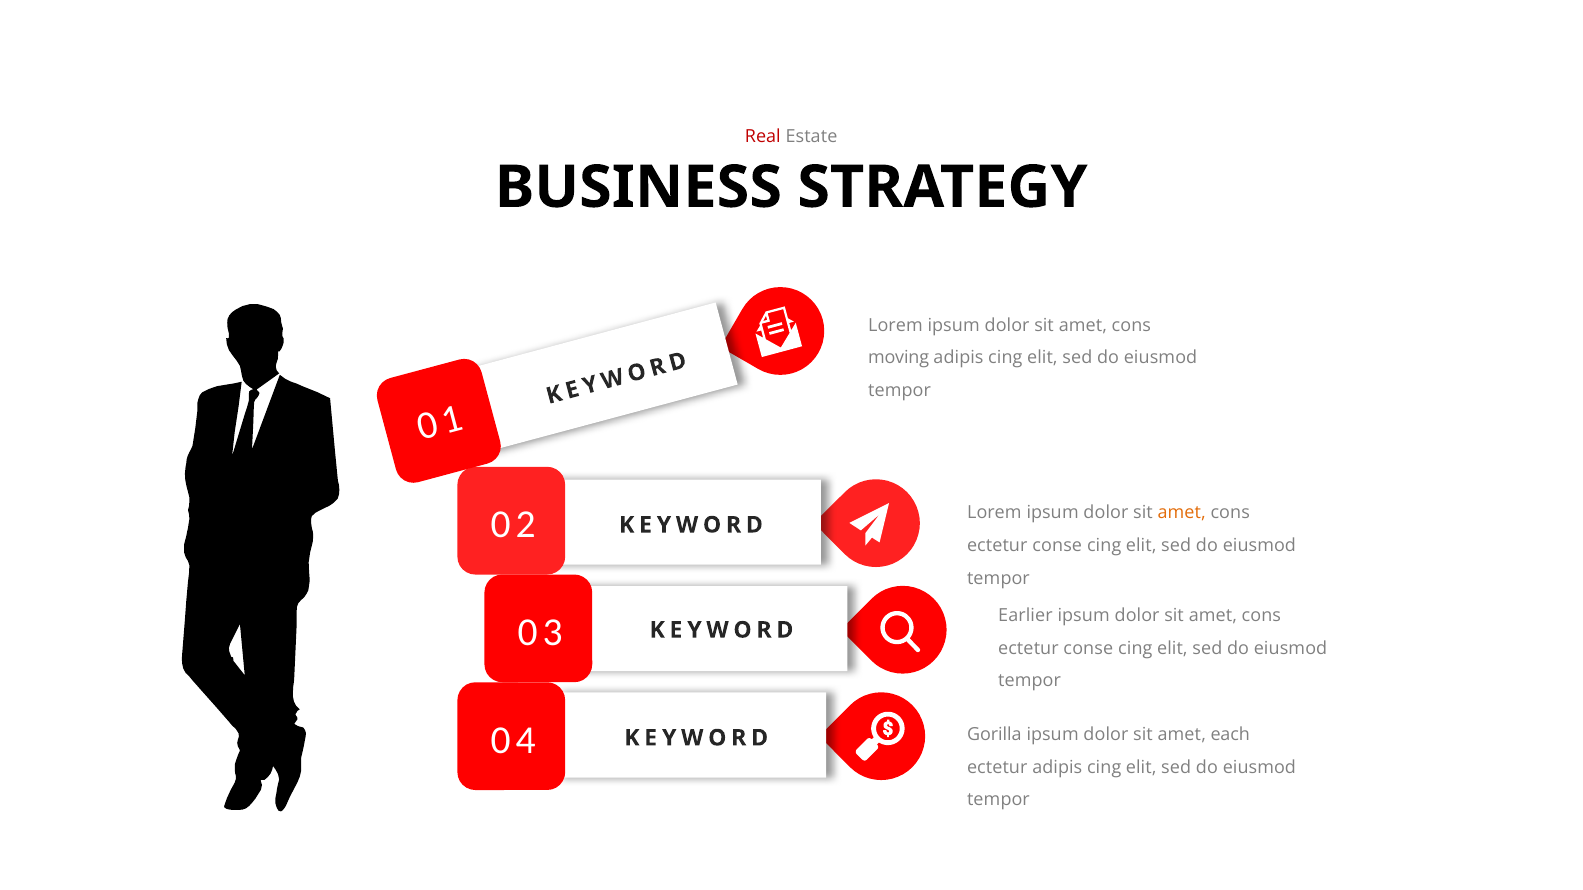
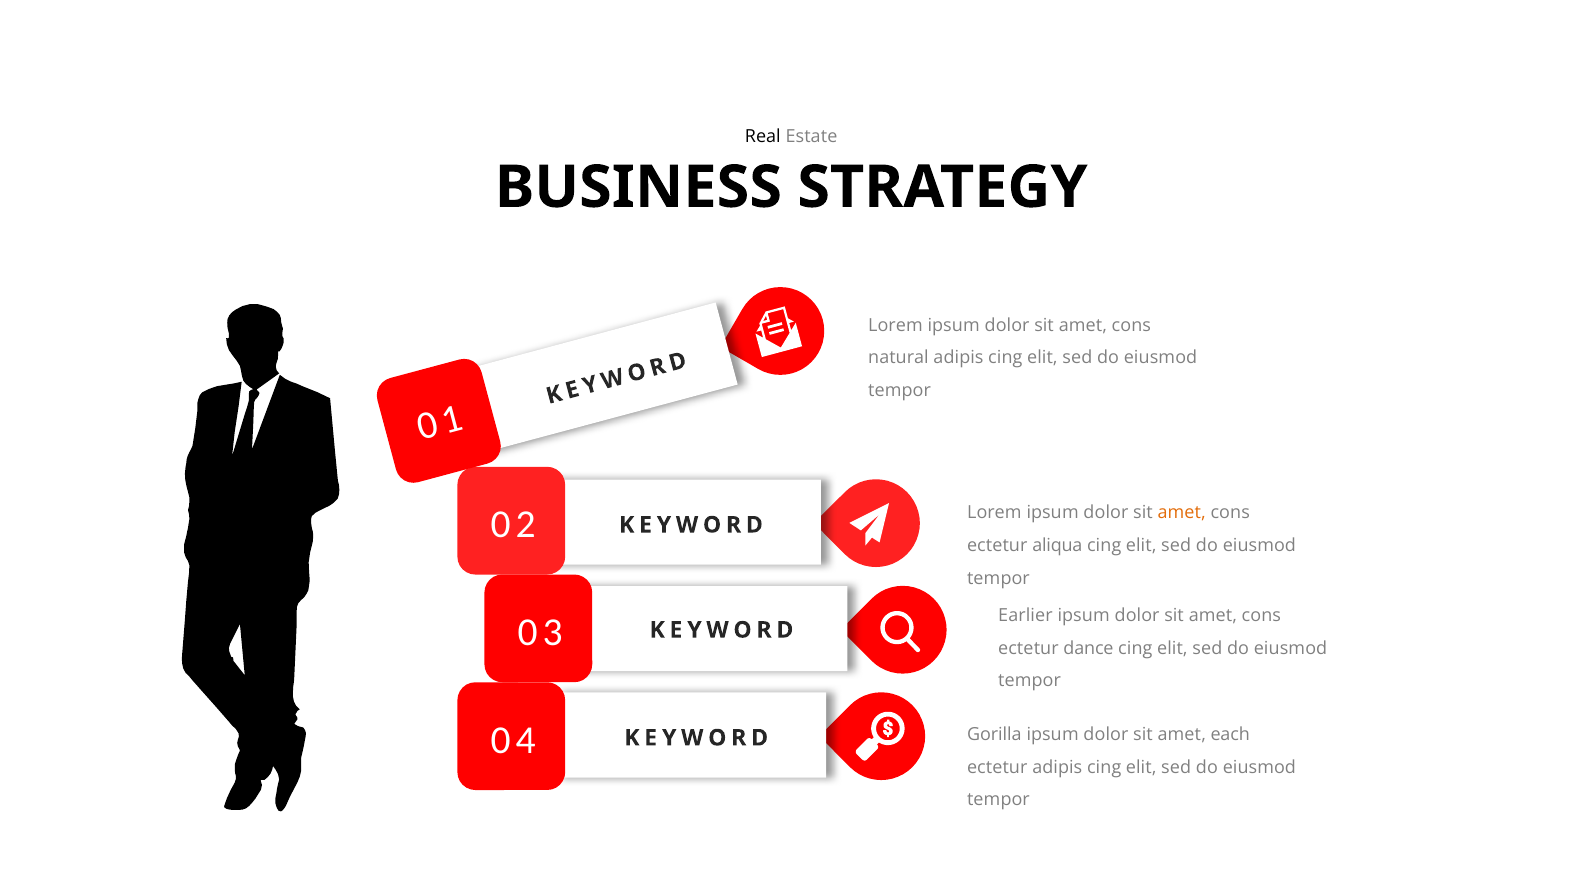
Real colour: red -> black
moving: moving -> natural
conse at (1057, 546): conse -> aliqua
conse at (1088, 649): conse -> dance
